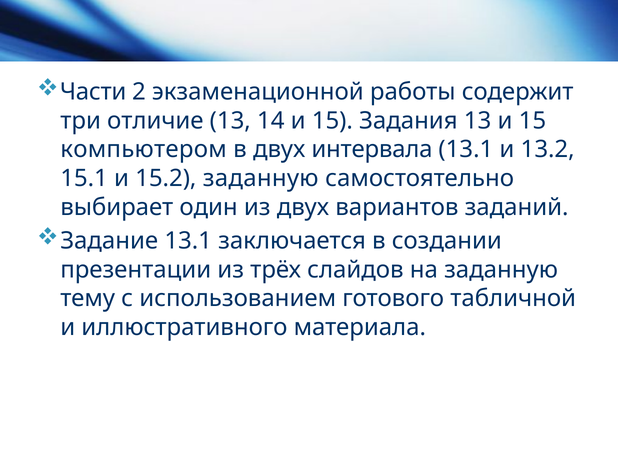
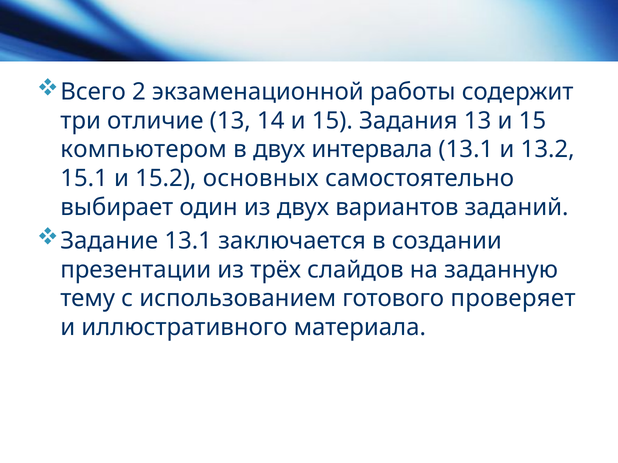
Части: Части -> Всего
15.2 заданную: заданную -> основных
табличной: табличной -> проверяет
